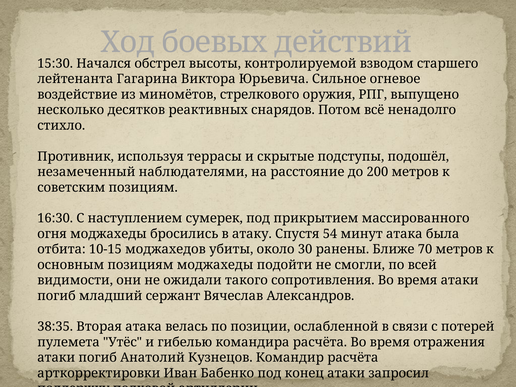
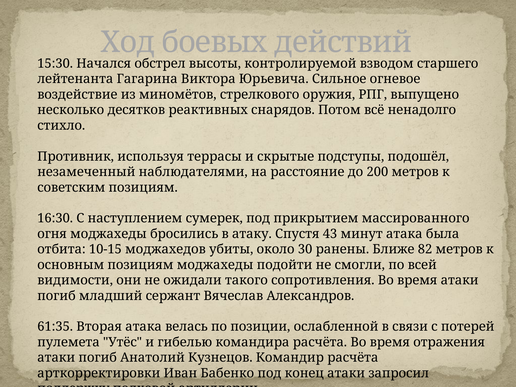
54: 54 -> 43
70: 70 -> 82
38:35: 38:35 -> 61:35
